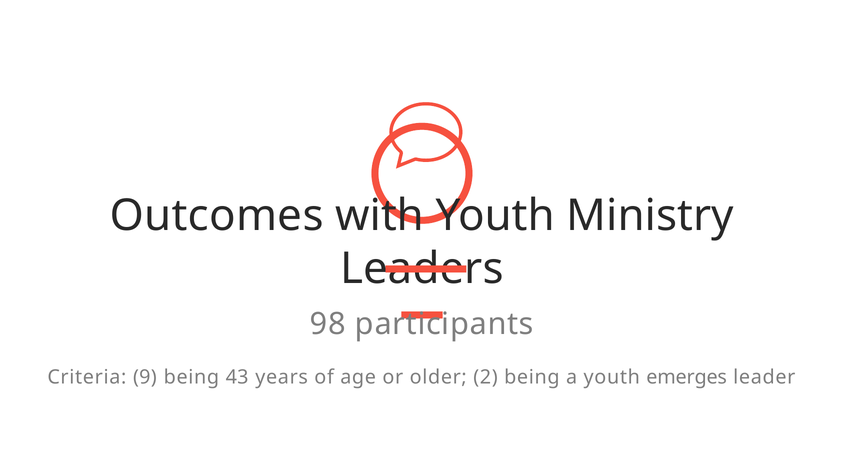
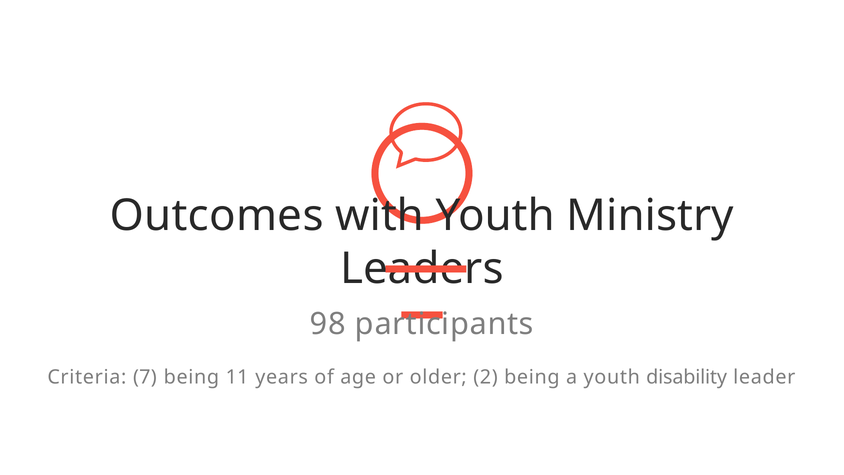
9: 9 -> 7
43: 43 -> 11
emerges: emerges -> disability
